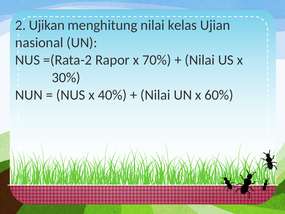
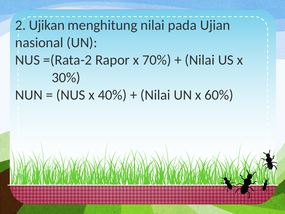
kelas: kelas -> pada
